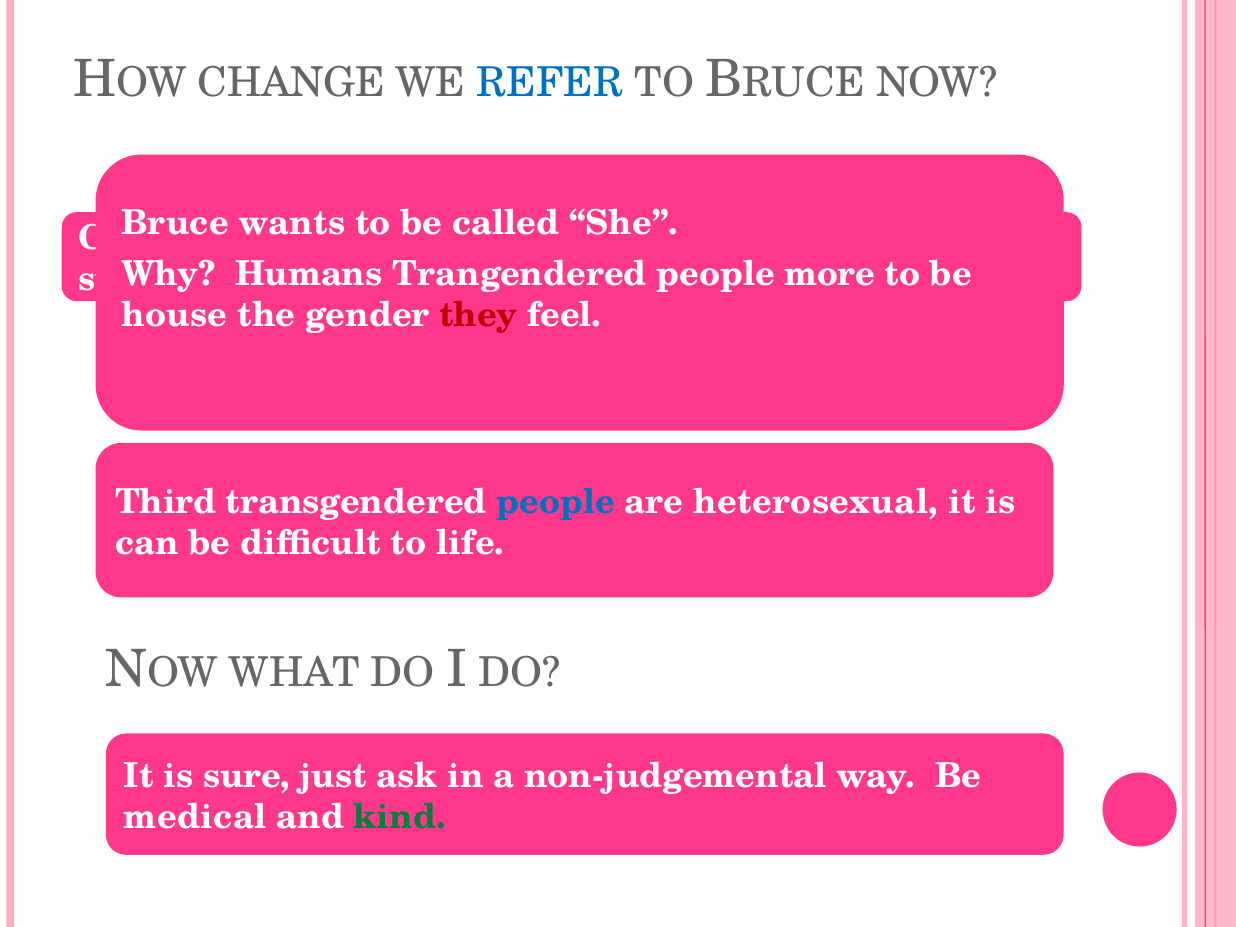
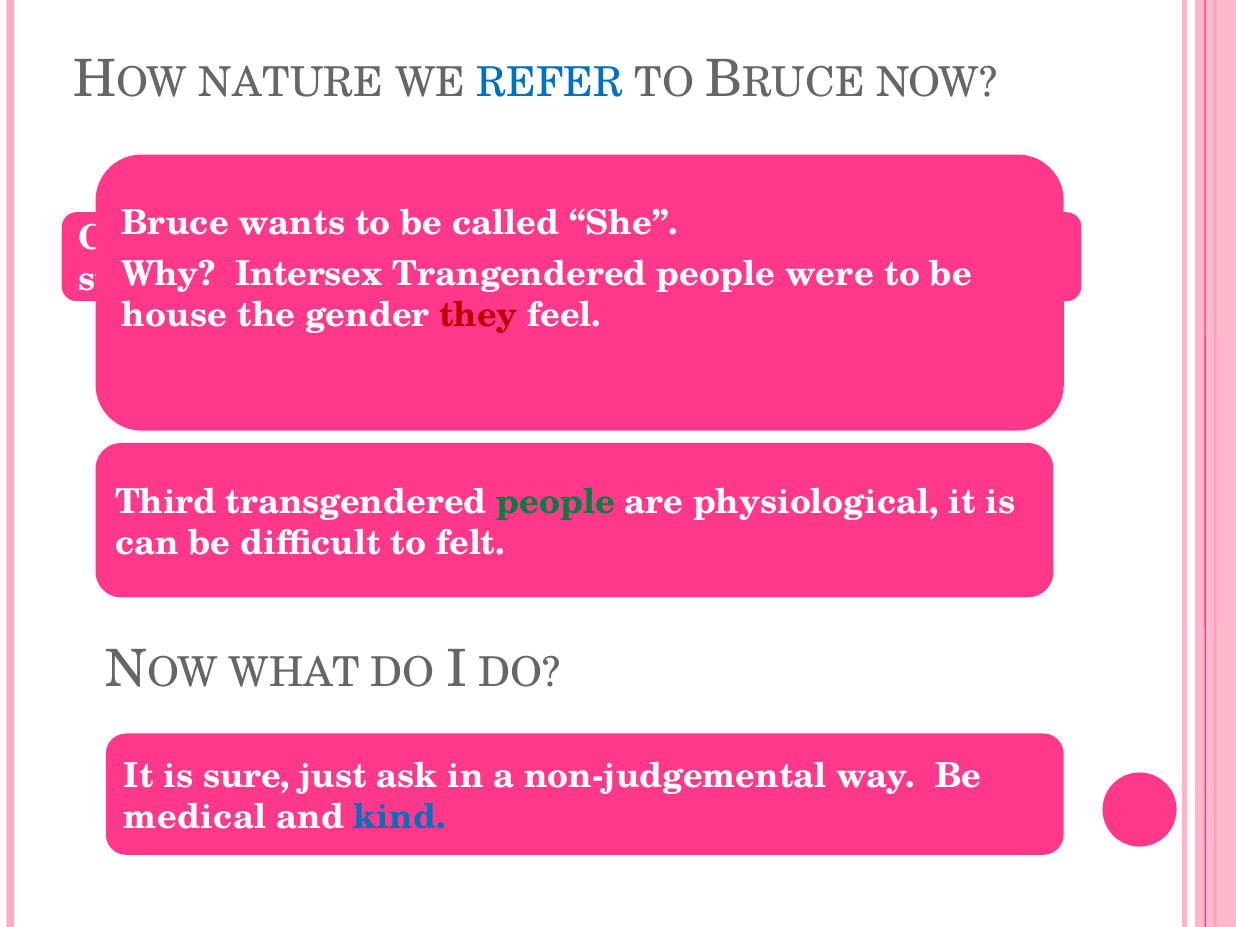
CHANGE: CHANGE -> NATURE
Humans: Humans -> Intersex
more: more -> were
people at (556, 502) colour: blue -> green
heterosexual: heterosexual -> physiological
life: life -> felt
kind colour: green -> blue
